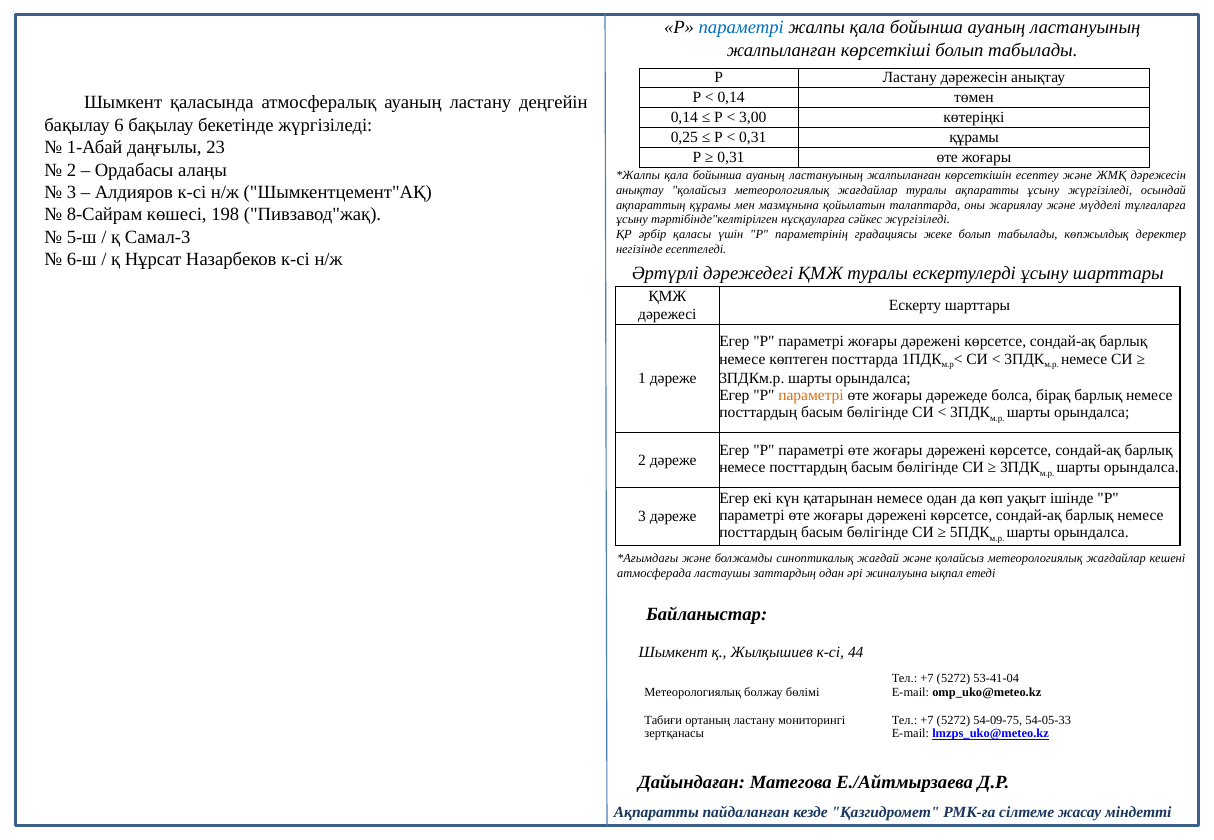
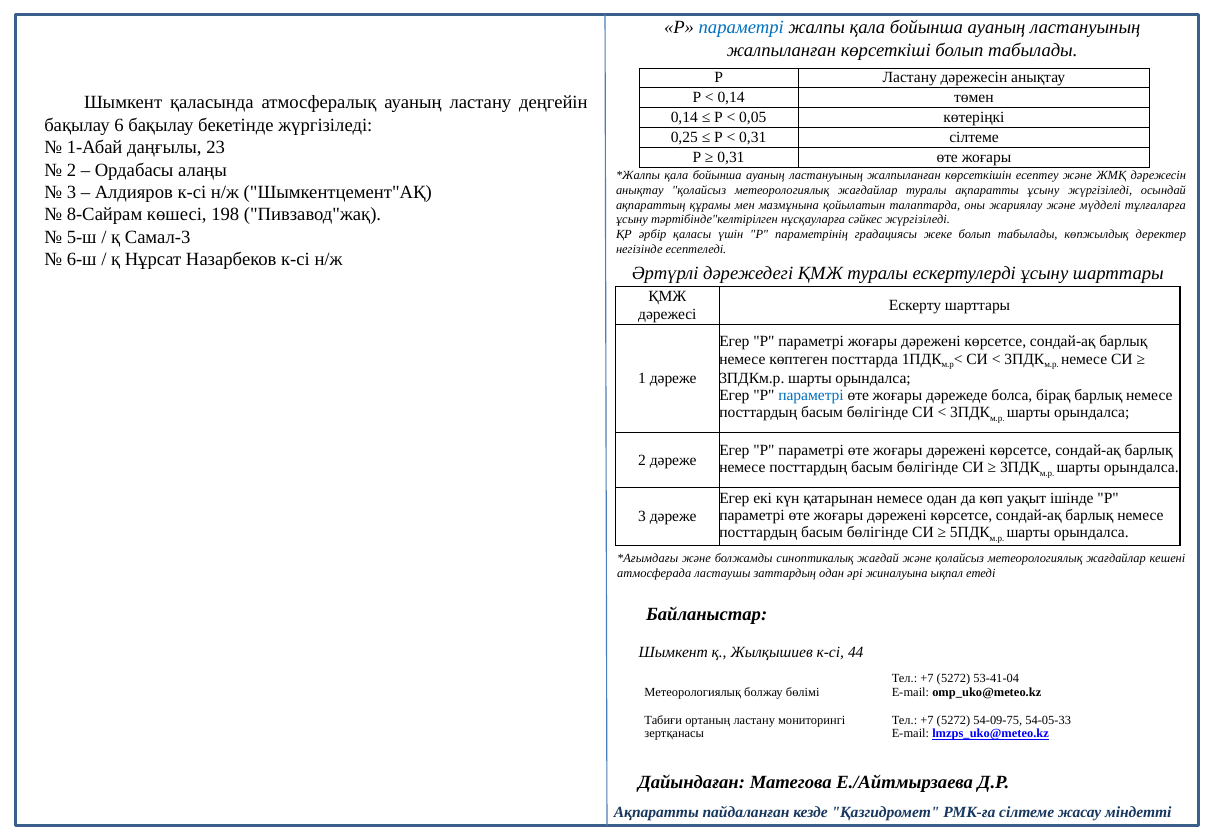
3,00: 3,00 -> 0,05
0,31 құрамы: құрамы -> сілтеме
параметрі at (811, 396) colour: orange -> blue
